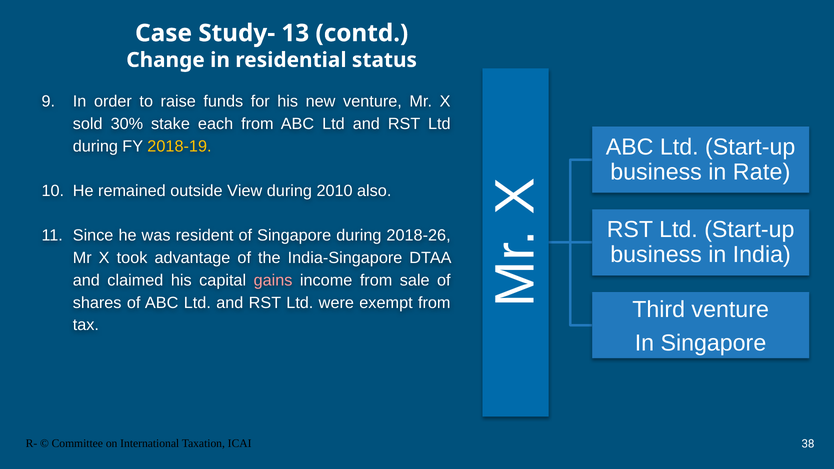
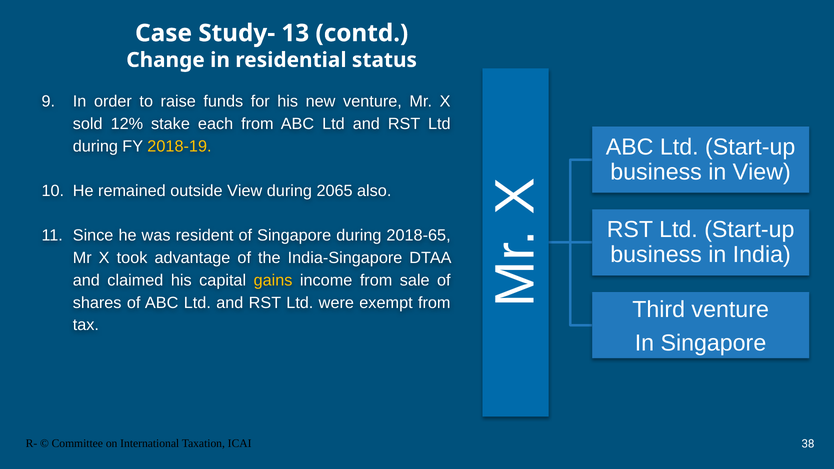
30%: 30% -> 12%
in Rate: Rate -> View
2010: 2010 -> 2065
2018-26: 2018-26 -> 2018-65
gains colour: pink -> yellow
